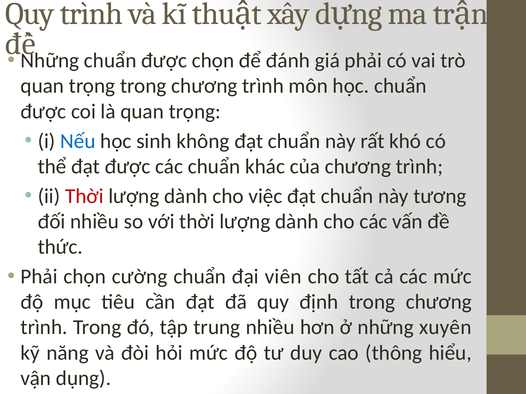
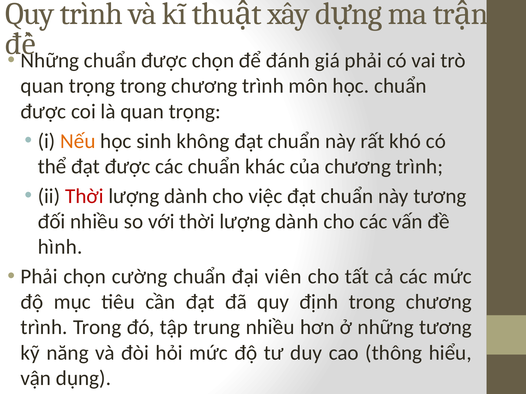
Nếu colour: blue -> orange
thức: thức -> hình
những xuyên: xuyên -> tương
